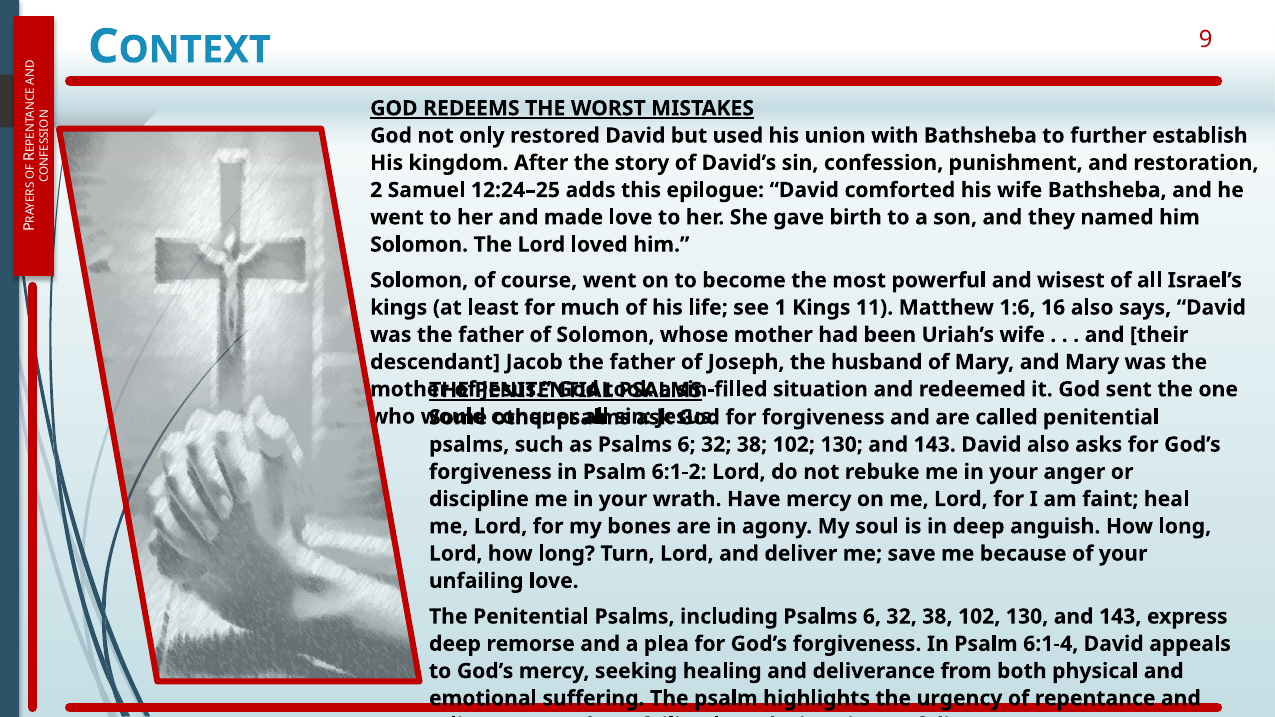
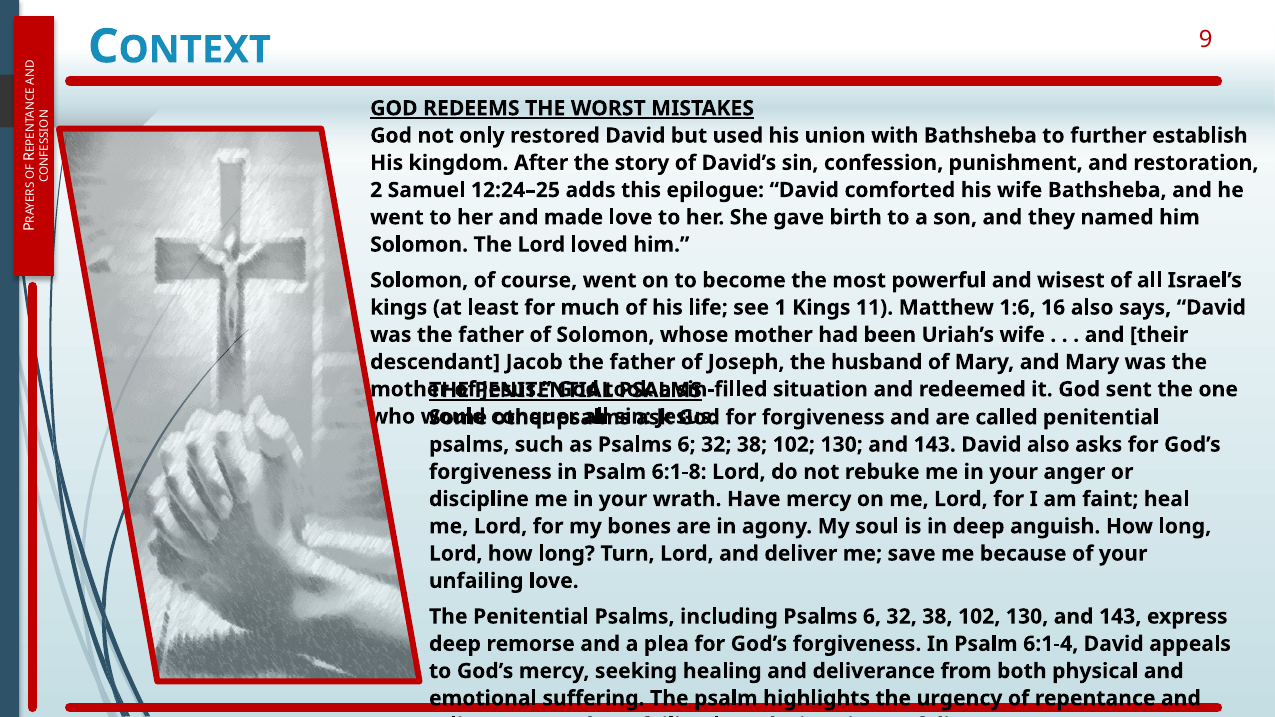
6:1-2: 6:1-2 -> 6:1-8
